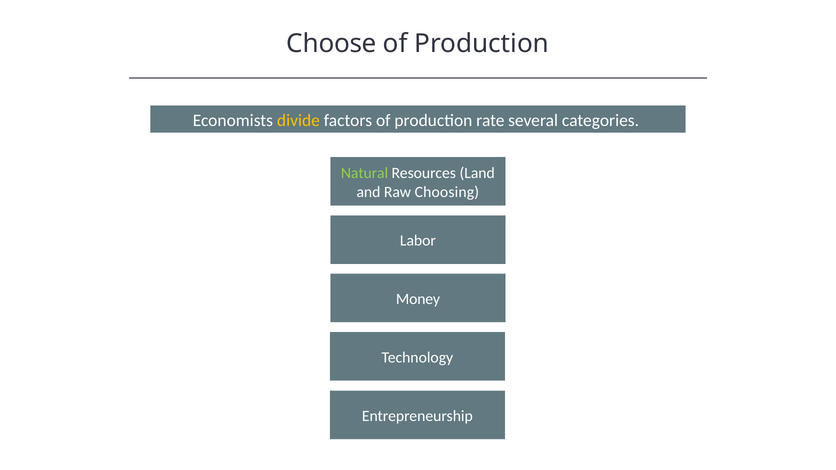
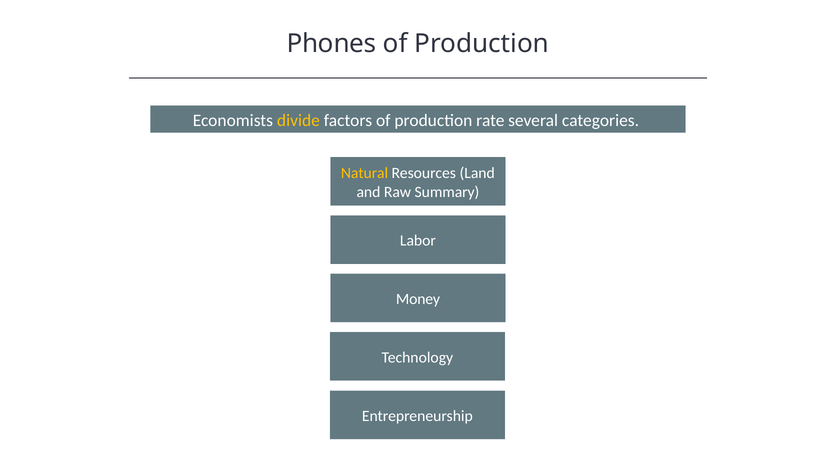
Choose: Choose -> Phones
Natural colour: light green -> yellow
Choosing: Choosing -> Summary
